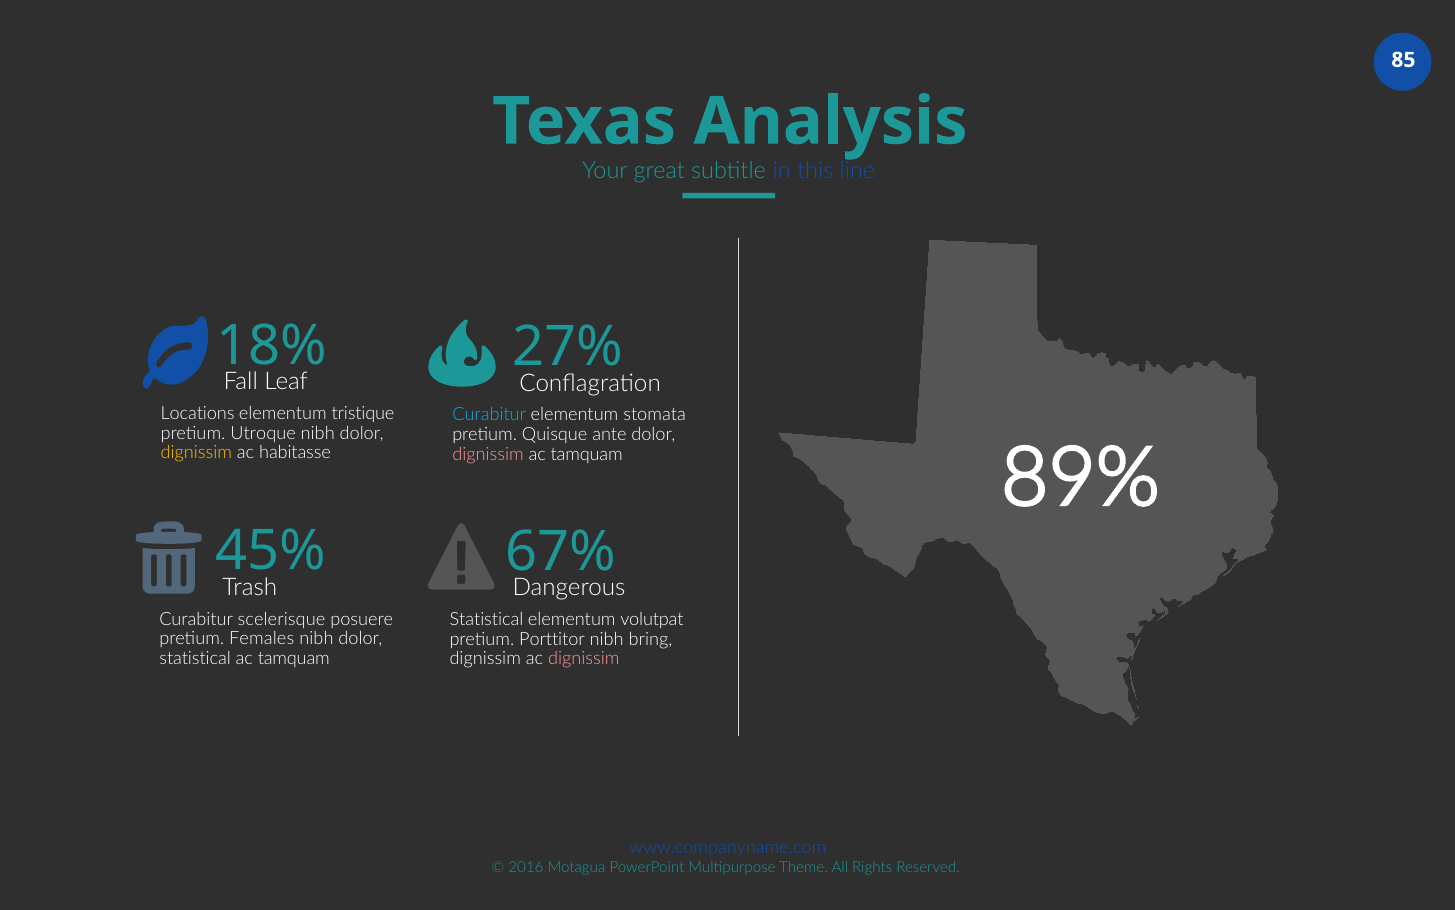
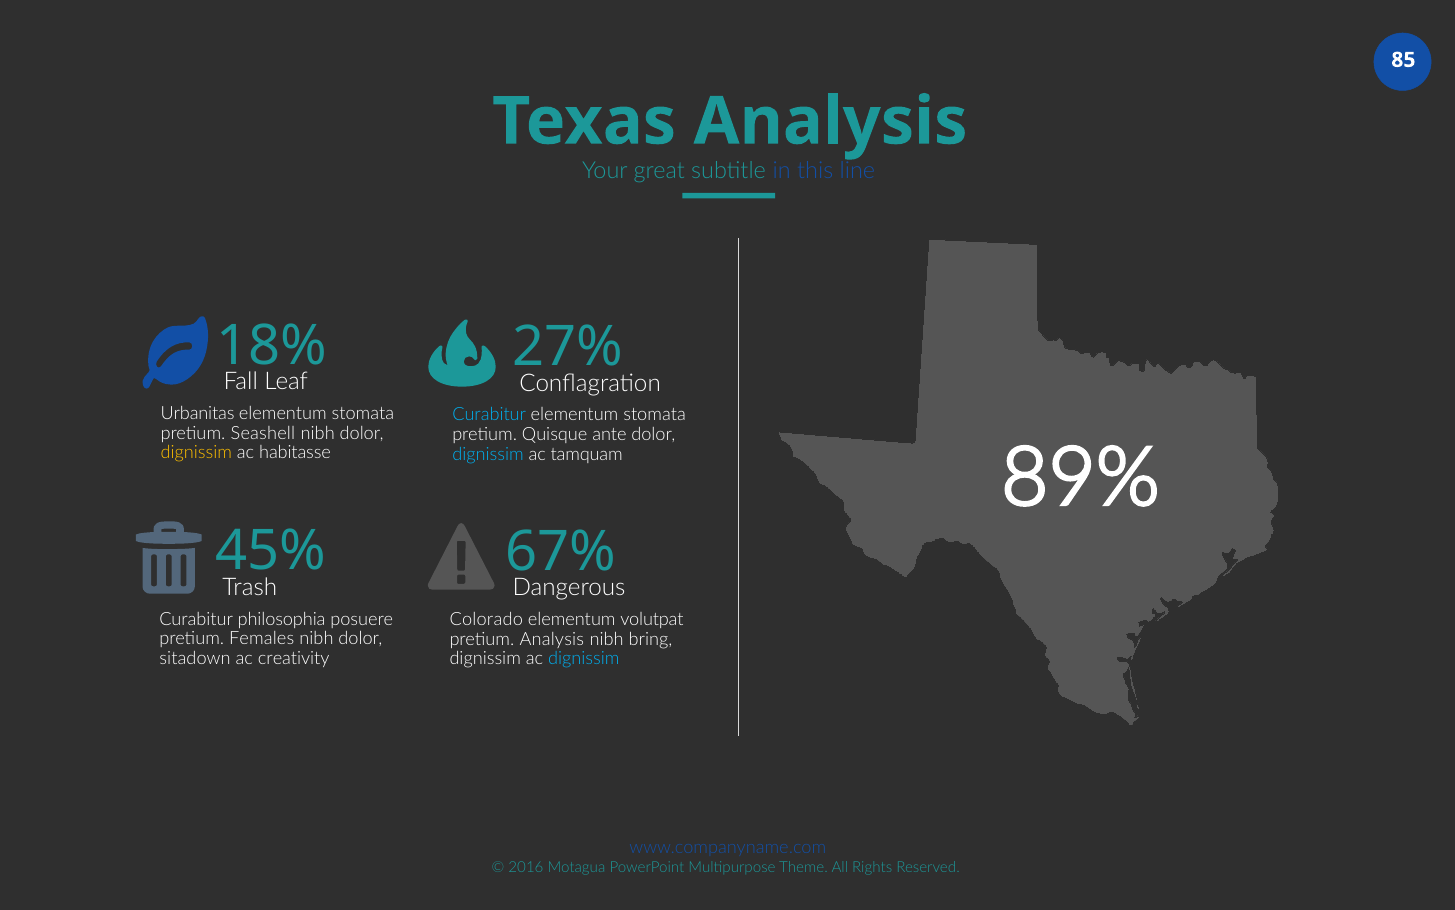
Locations: Locations -> Urbanitas
tristique at (363, 413): tristique -> stomata
Utroque: Utroque -> Seashell
dignissim at (488, 454) colour: pink -> light blue
scelerisque: scelerisque -> philosophia
Statistical at (486, 619): Statistical -> Colorado
pretium Porttitor: Porttitor -> Analysis
statistical at (195, 658): statistical -> sitadown
tamquam at (294, 658): tamquam -> creativity
dignissim at (584, 658) colour: pink -> light blue
